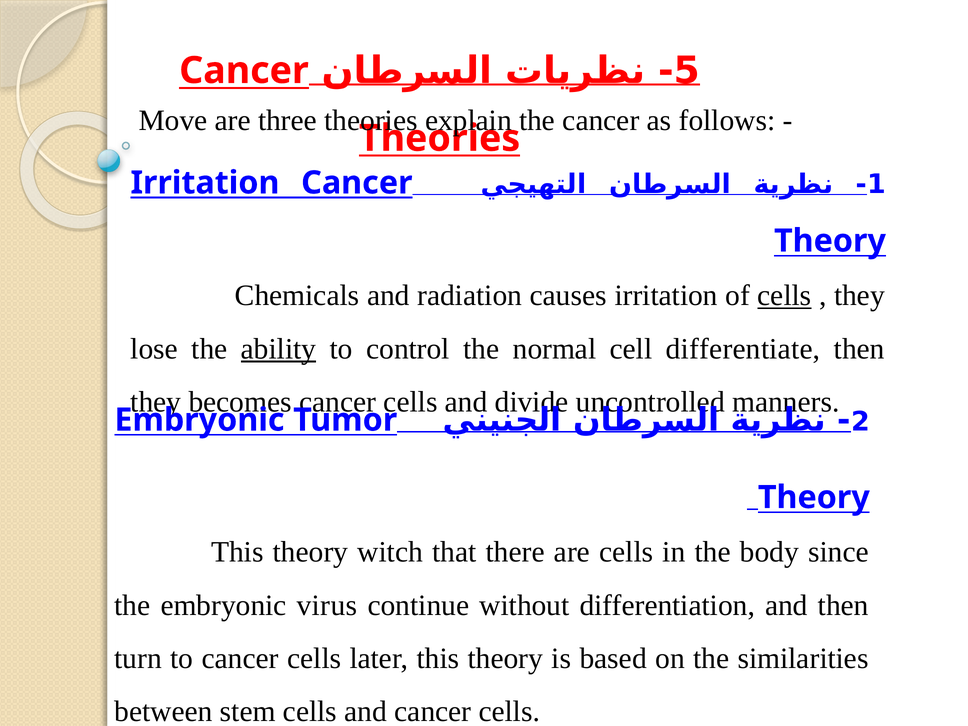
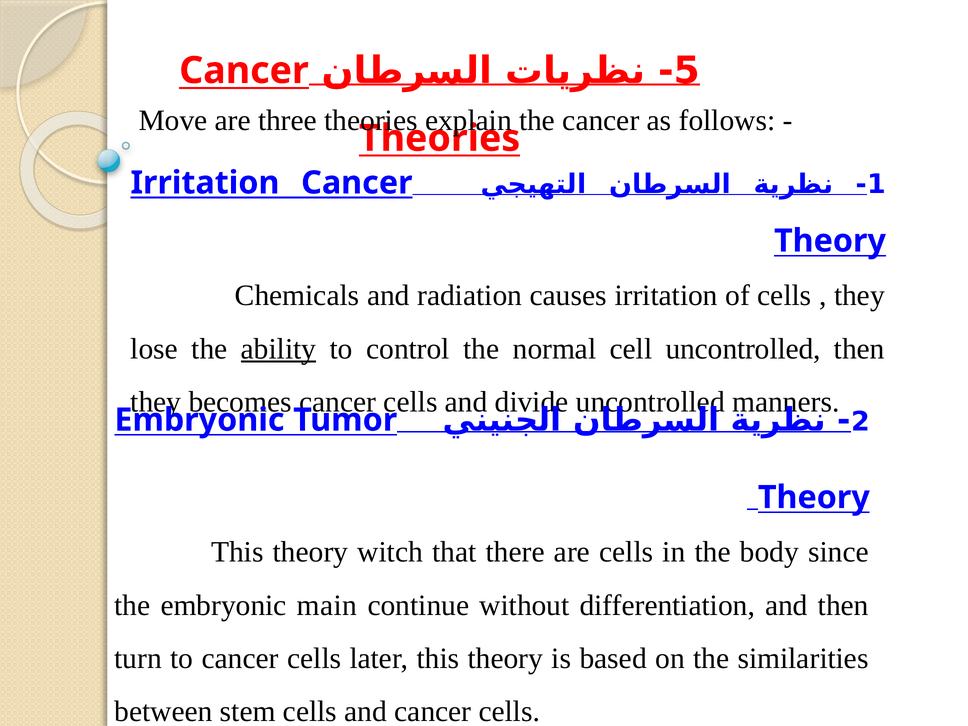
cells at (784, 296) underline: present -> none
cell differentiate: differentiate -> uncontrolled
virus: virus -> main
